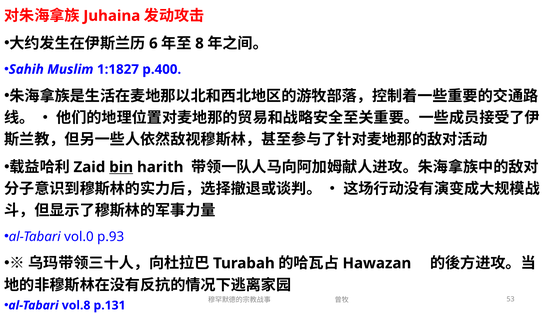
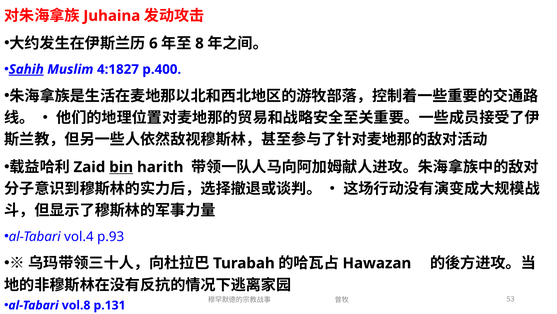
Sahih underline: none -> present
1:1827: 1:1827 -> 4:1827
vol.0: vol.0 -> vol.4
